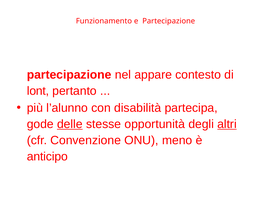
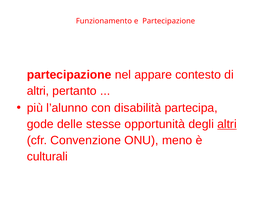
lont at (38, 91): lont -> altri
delle underline: present -> none
anticipo: anticipo -> culturali
